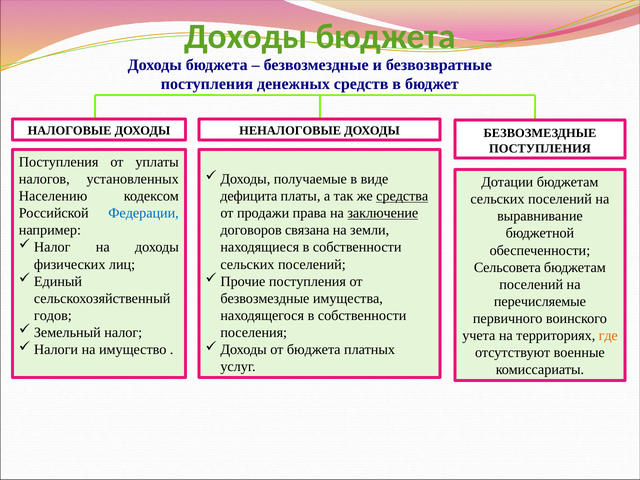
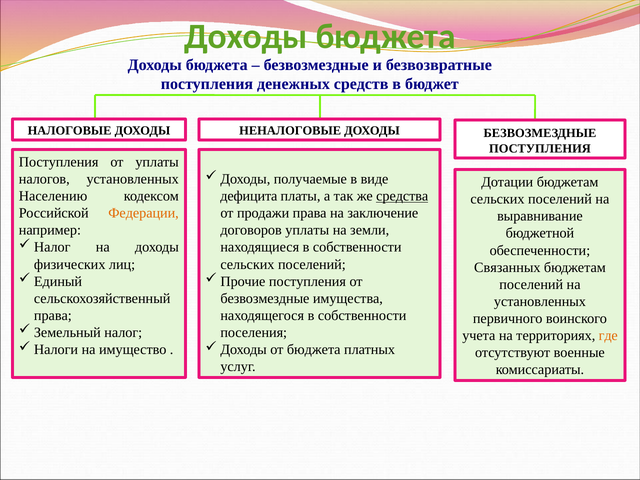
Федерации colour: blue -> orange
заключение underline: present -> none
договоров связана: связана -> уплаты
Сельсовета: Сельсовета -> Связанных
перечисляемые at (540, 302): перечисляемые -> установленных
годов at (53, 316): годов -> права
